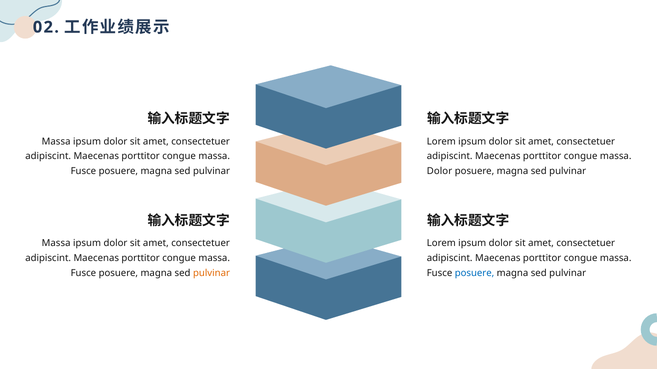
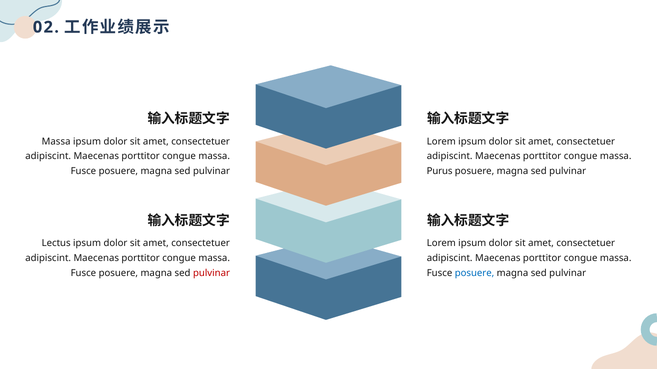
Dolor at (440, 171): Dolor -> Purus
Massa at (56, 244): Massa -> Lectus
pulvinar at (212, 273) colour: orange -> red
